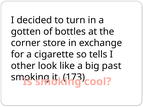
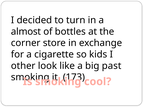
gotten: gotten -> almost
tells: tells -> kids
